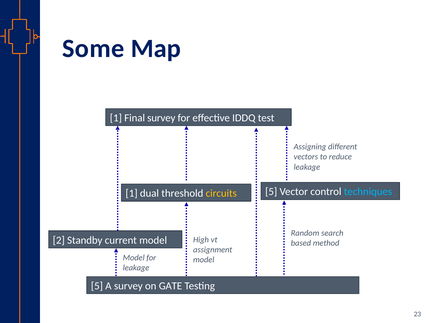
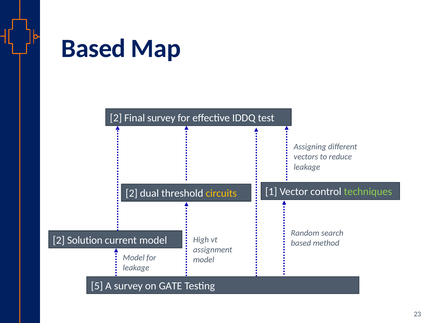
Some at (93, 49): Some -> Based
1 at (116, 118): 1 -> 2
5 at (271, 192): 5 -> 1
techniques colour: light blue -> light green
1 at (132, 194): 1 -> 2
Standby: Standby -> Solution
